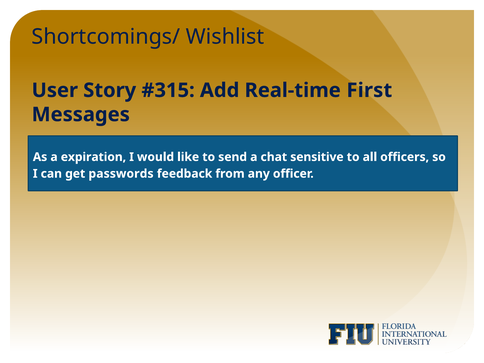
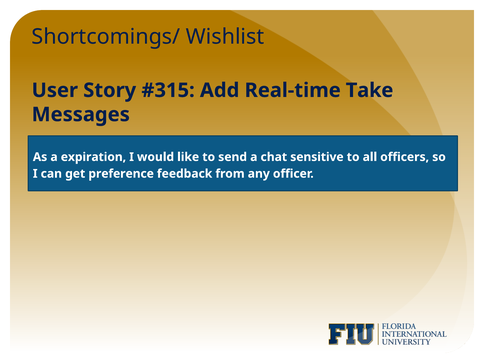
First: First -> Take
passwords: passwords -> preference
